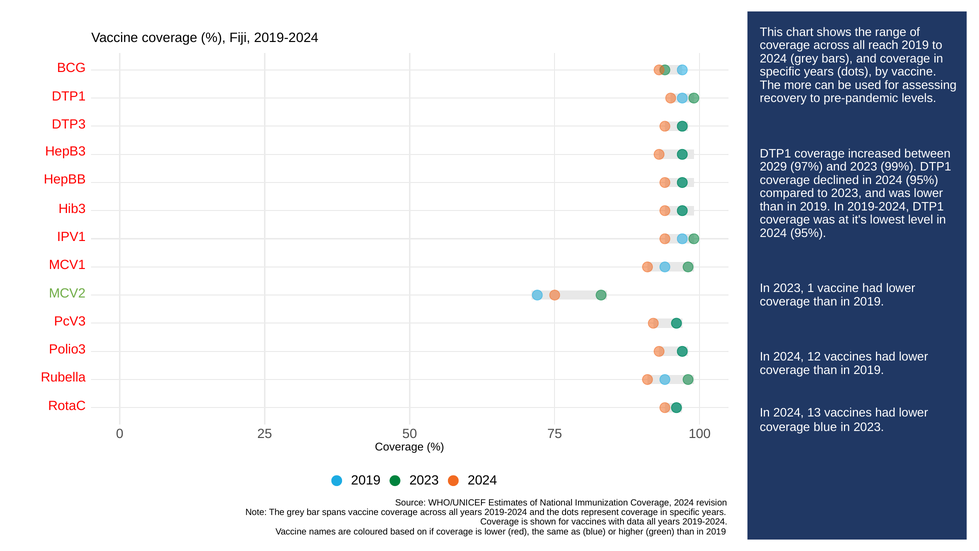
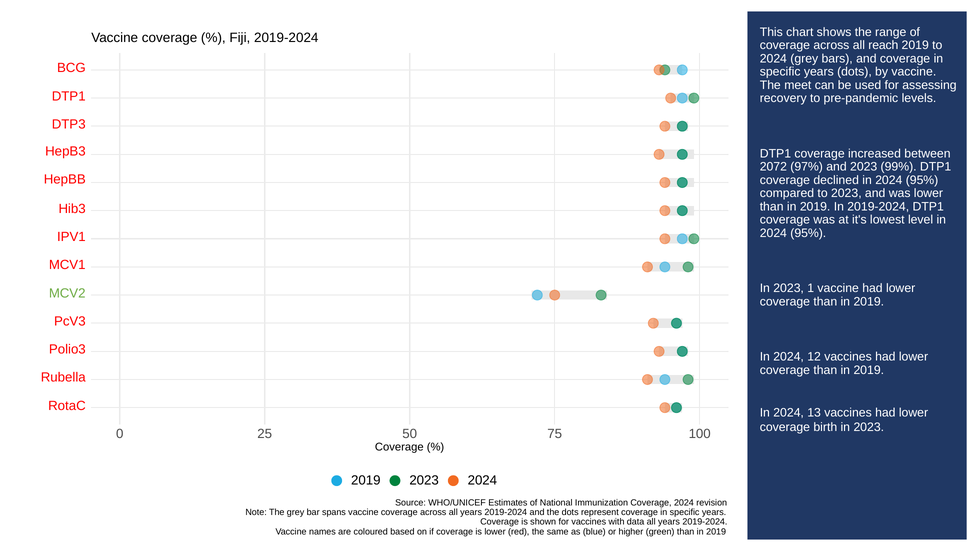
more: more -> meet
2029: 2029 -> 2072
coverage blue: blue -> birth
